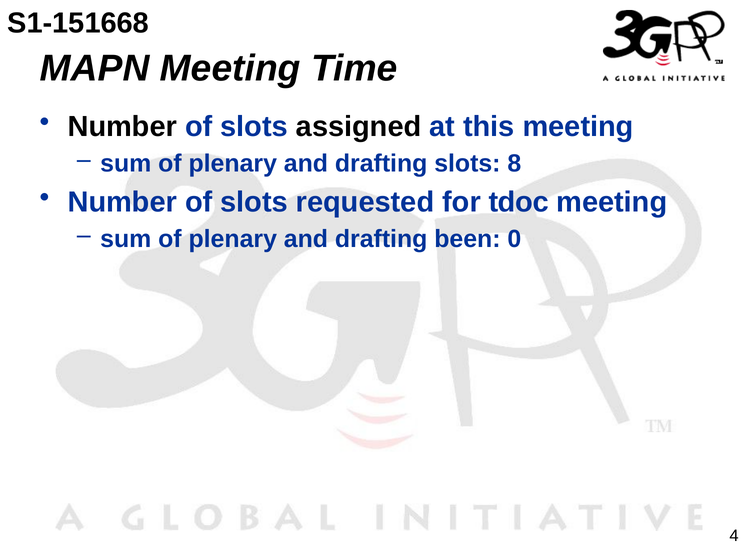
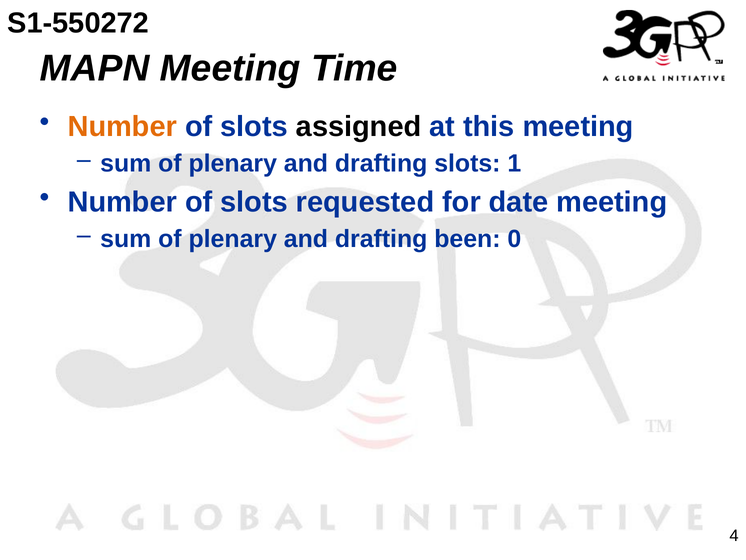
S1-151668: S1-151668 -> S1-550272
Number at (122, 127) colour: black -> orange
8: 8 -> 1
tdoc: tdoc -> date
